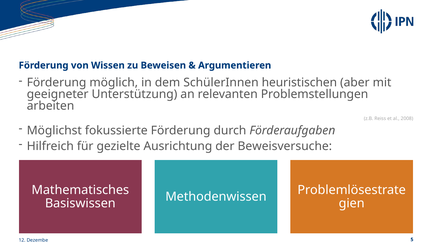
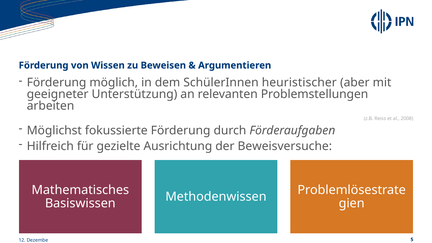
heuristischen: heuristischen -> heuristischer
